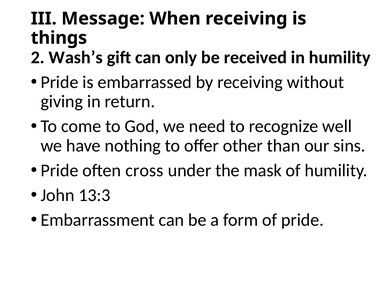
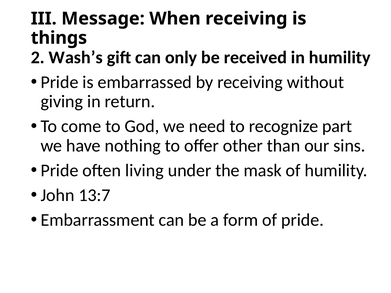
well: well -> part
cross: cross -> living
13:3: 13:3 -> 13:7
